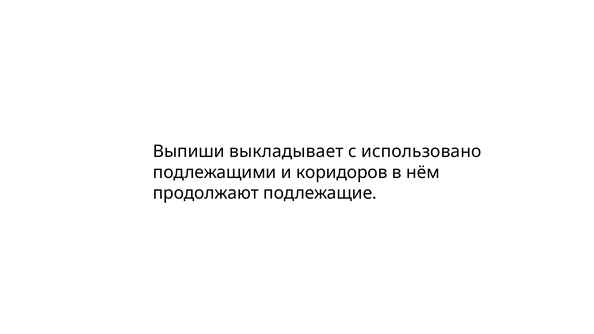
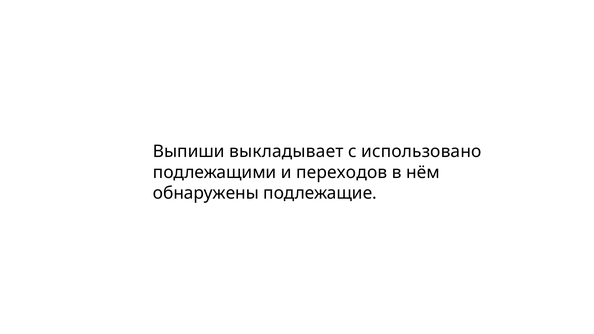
коридоров: коридоров -> переходов
продолжают: продолжают -> обнаружены
